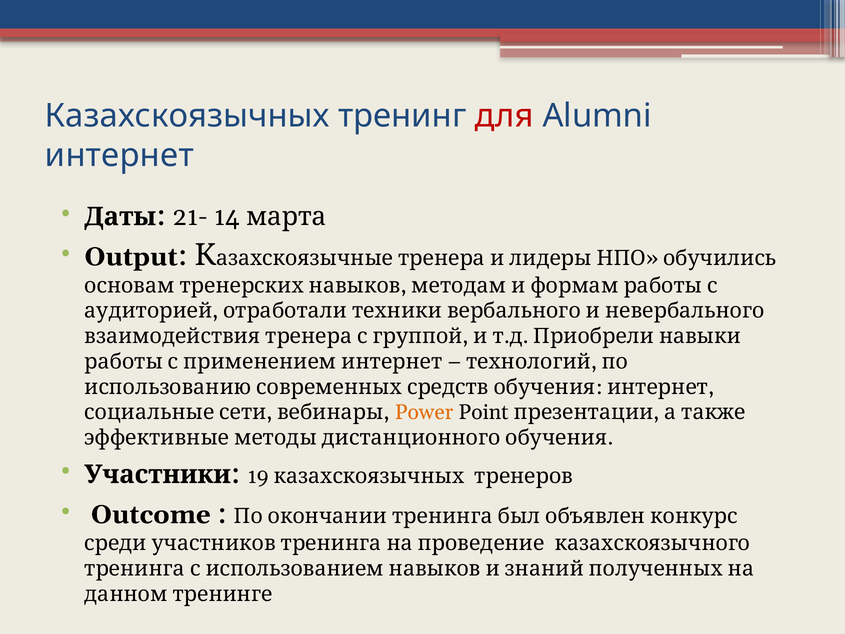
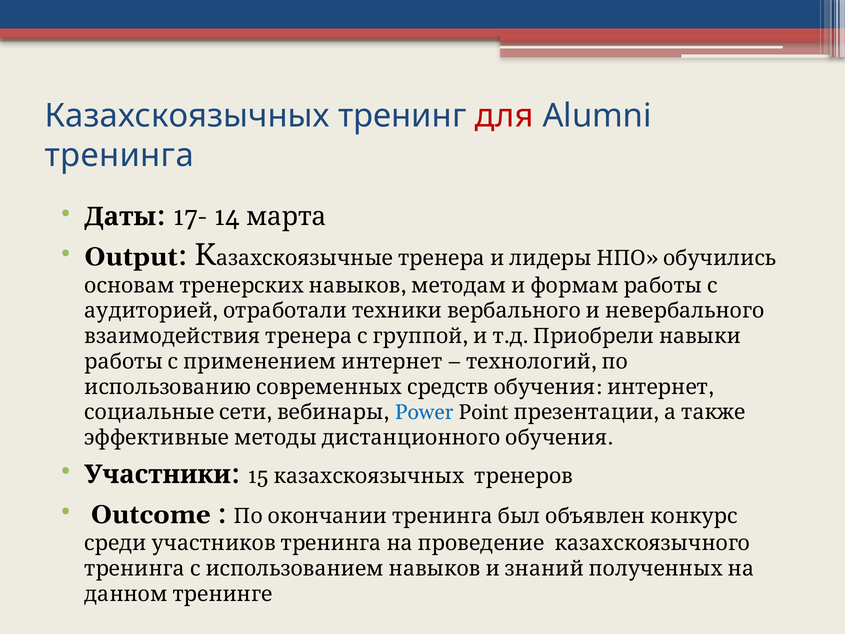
интернет at (119, 155): интернет -> тренинга
21-: 21- -> 17-
Power colour: orange -> blue
19: 19 -> 15
